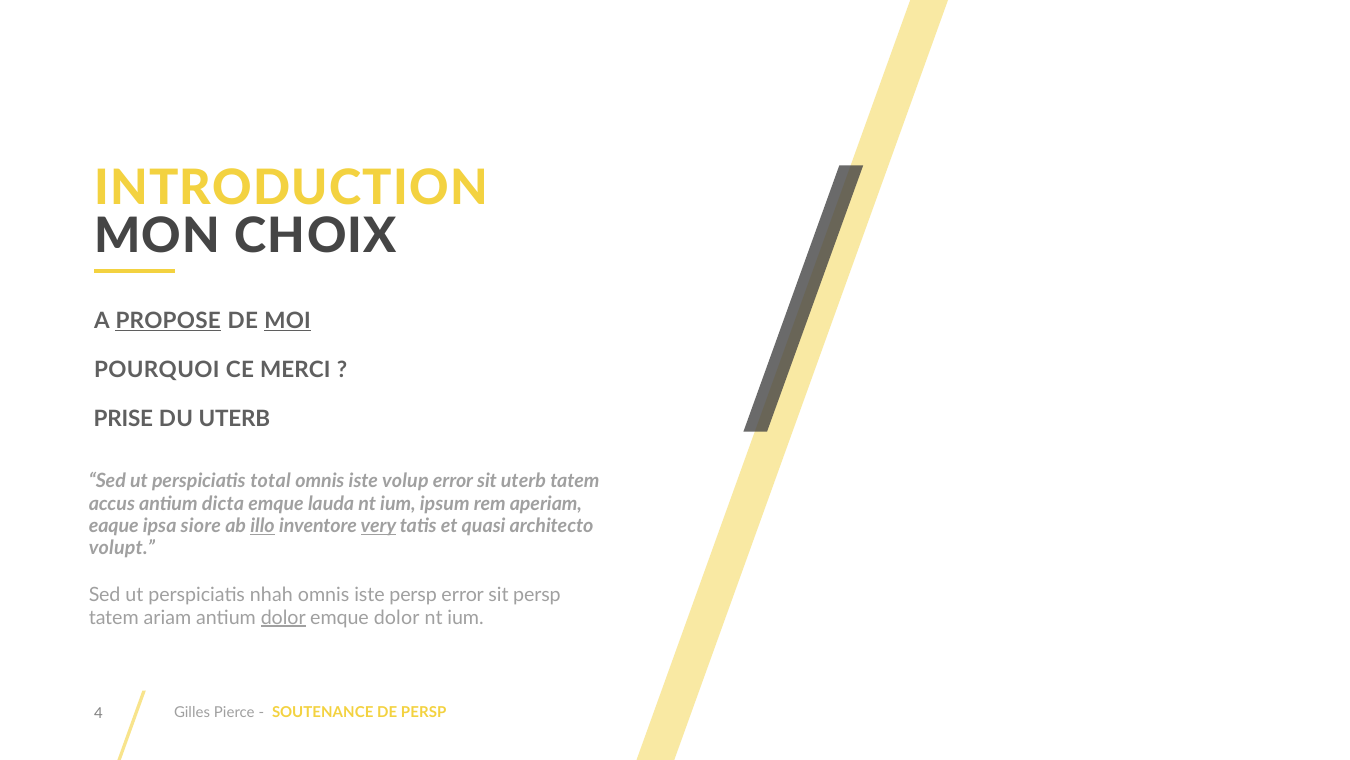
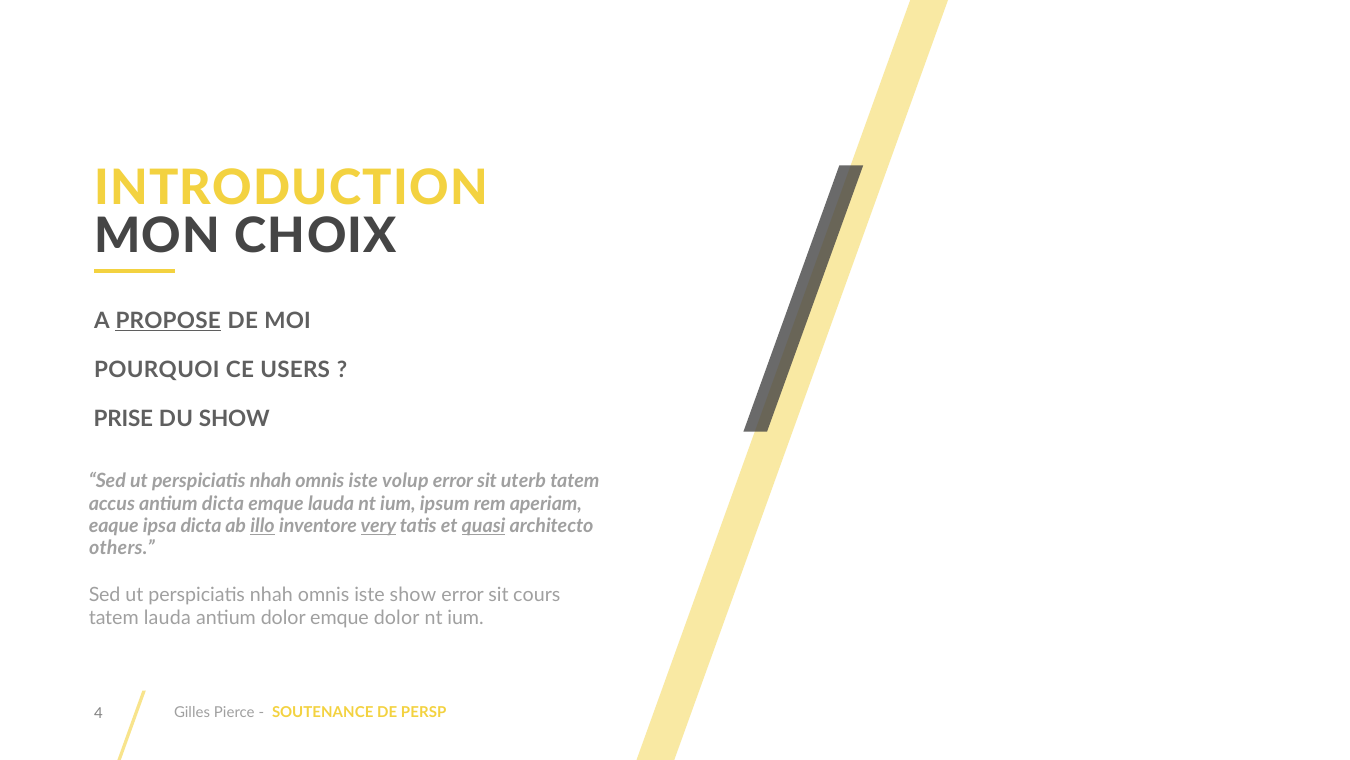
MOI underline: present -> none
MERCI: MERCI -> USERS
DU UTERB: UTERB -> SHOW
total at (271, 481): total -> nhah
ipsa siore: siore -> dicta
quasi underline: none -> present
volupt: volupt -> others
iste persp: persp -> show
sit persp: persp -> cours
tatem ariam: ariam -> lauda
dolor at (283, 617) underline: present -> none
